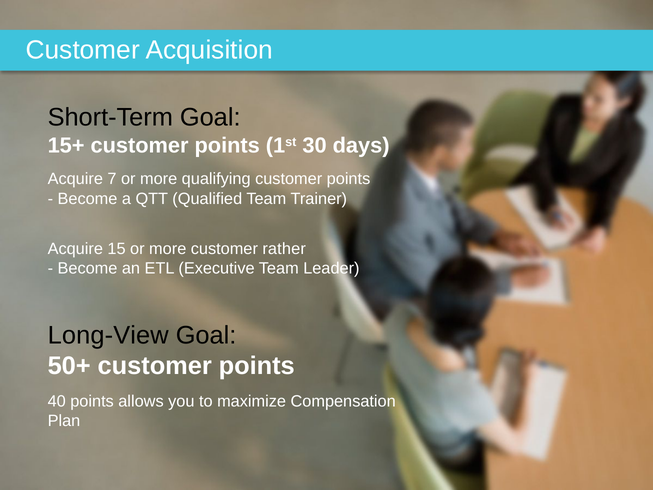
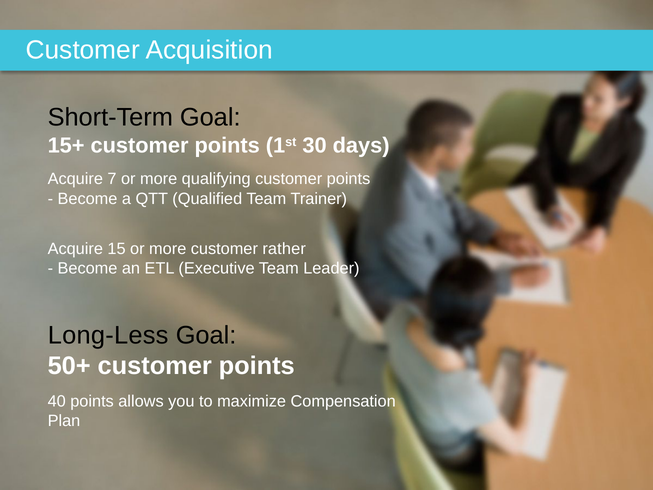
Long-View: Long-View -> Long-Less
